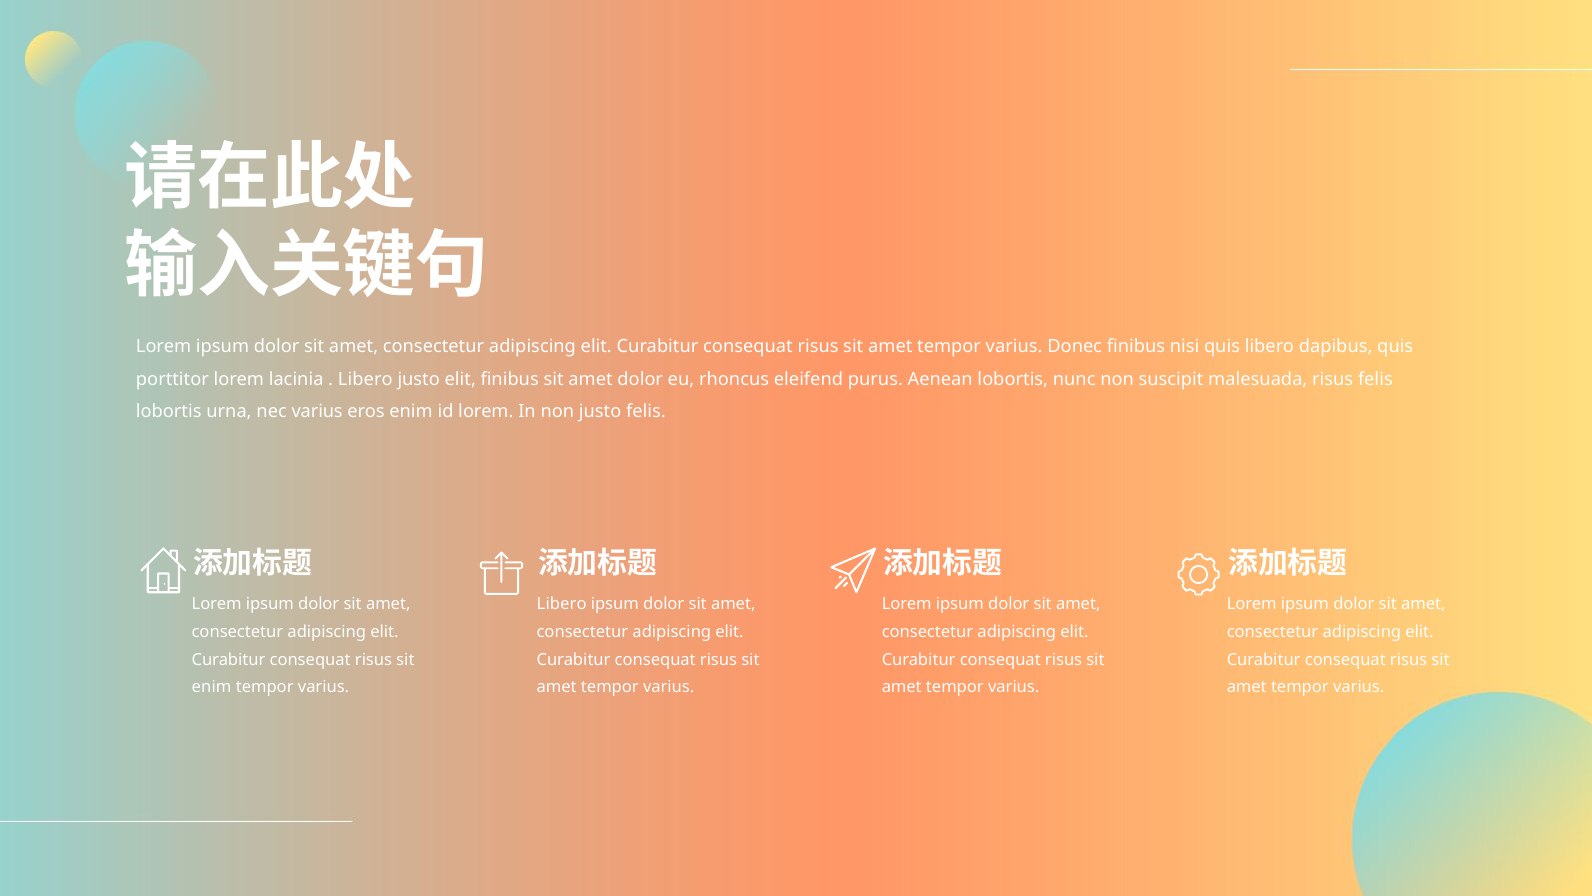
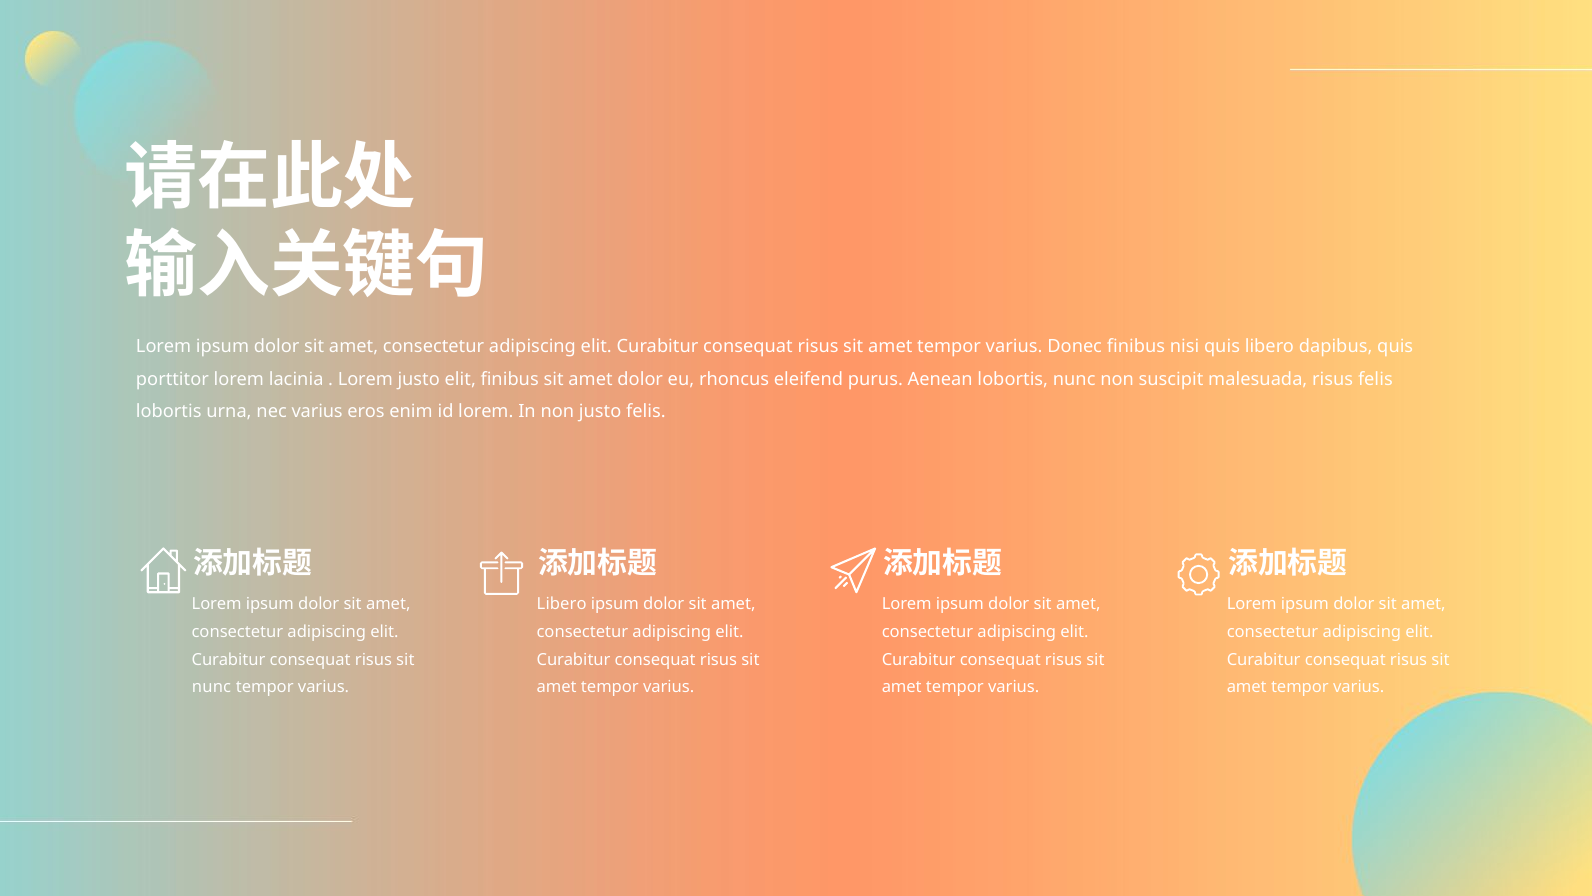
Libero at (365, 379): Libero -> Lorem
enim at (212, 687): enim -> nunc
